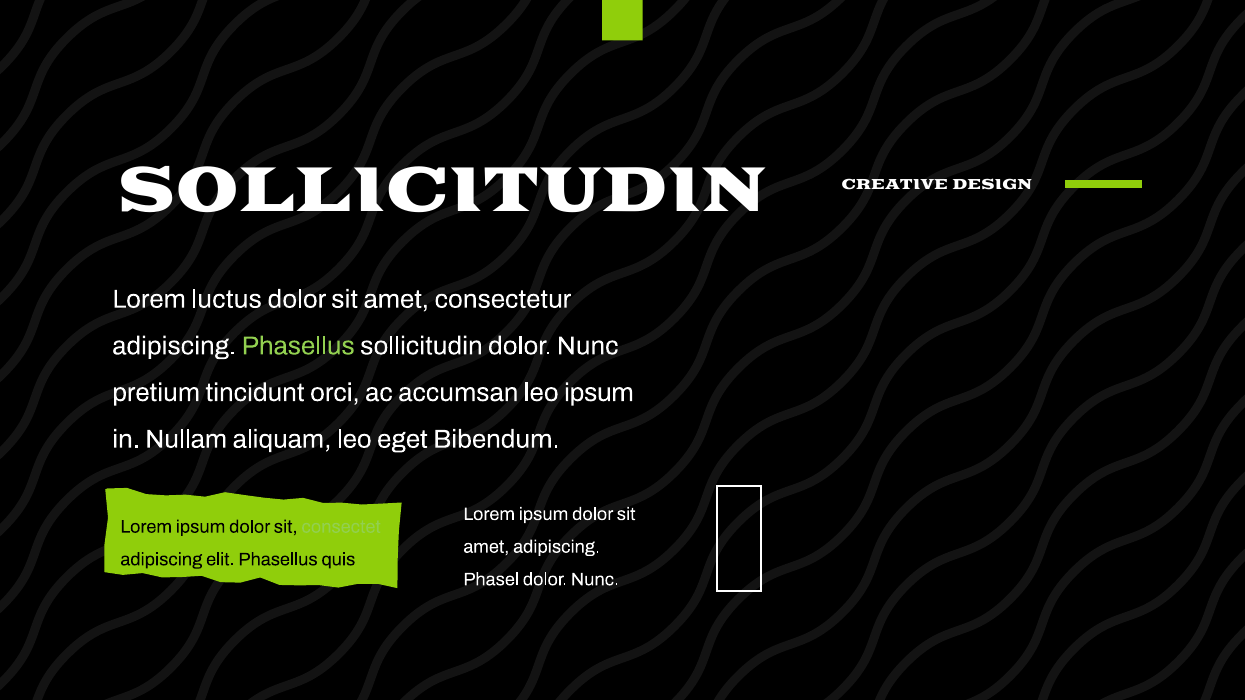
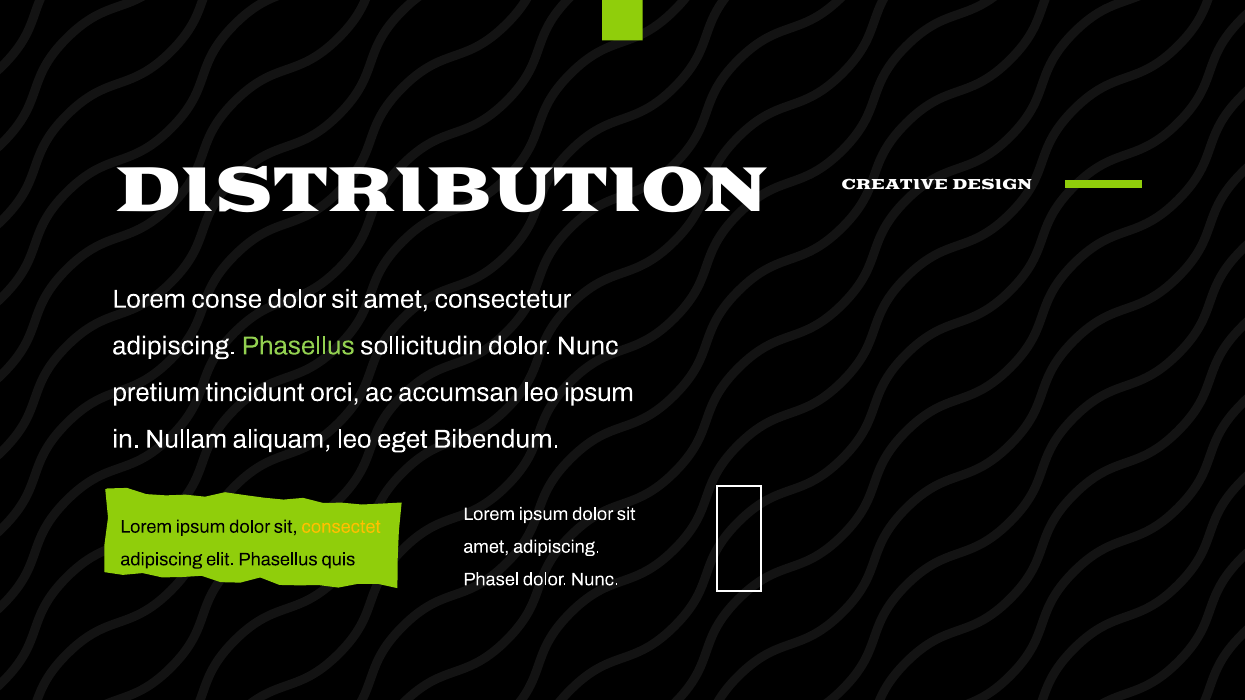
SOLLICITUDIN at (441, 191): SOLLICITUDIN -> DISTRIBUTION
luctus: luctus -> conse
consectet colour: light green -> yellow
